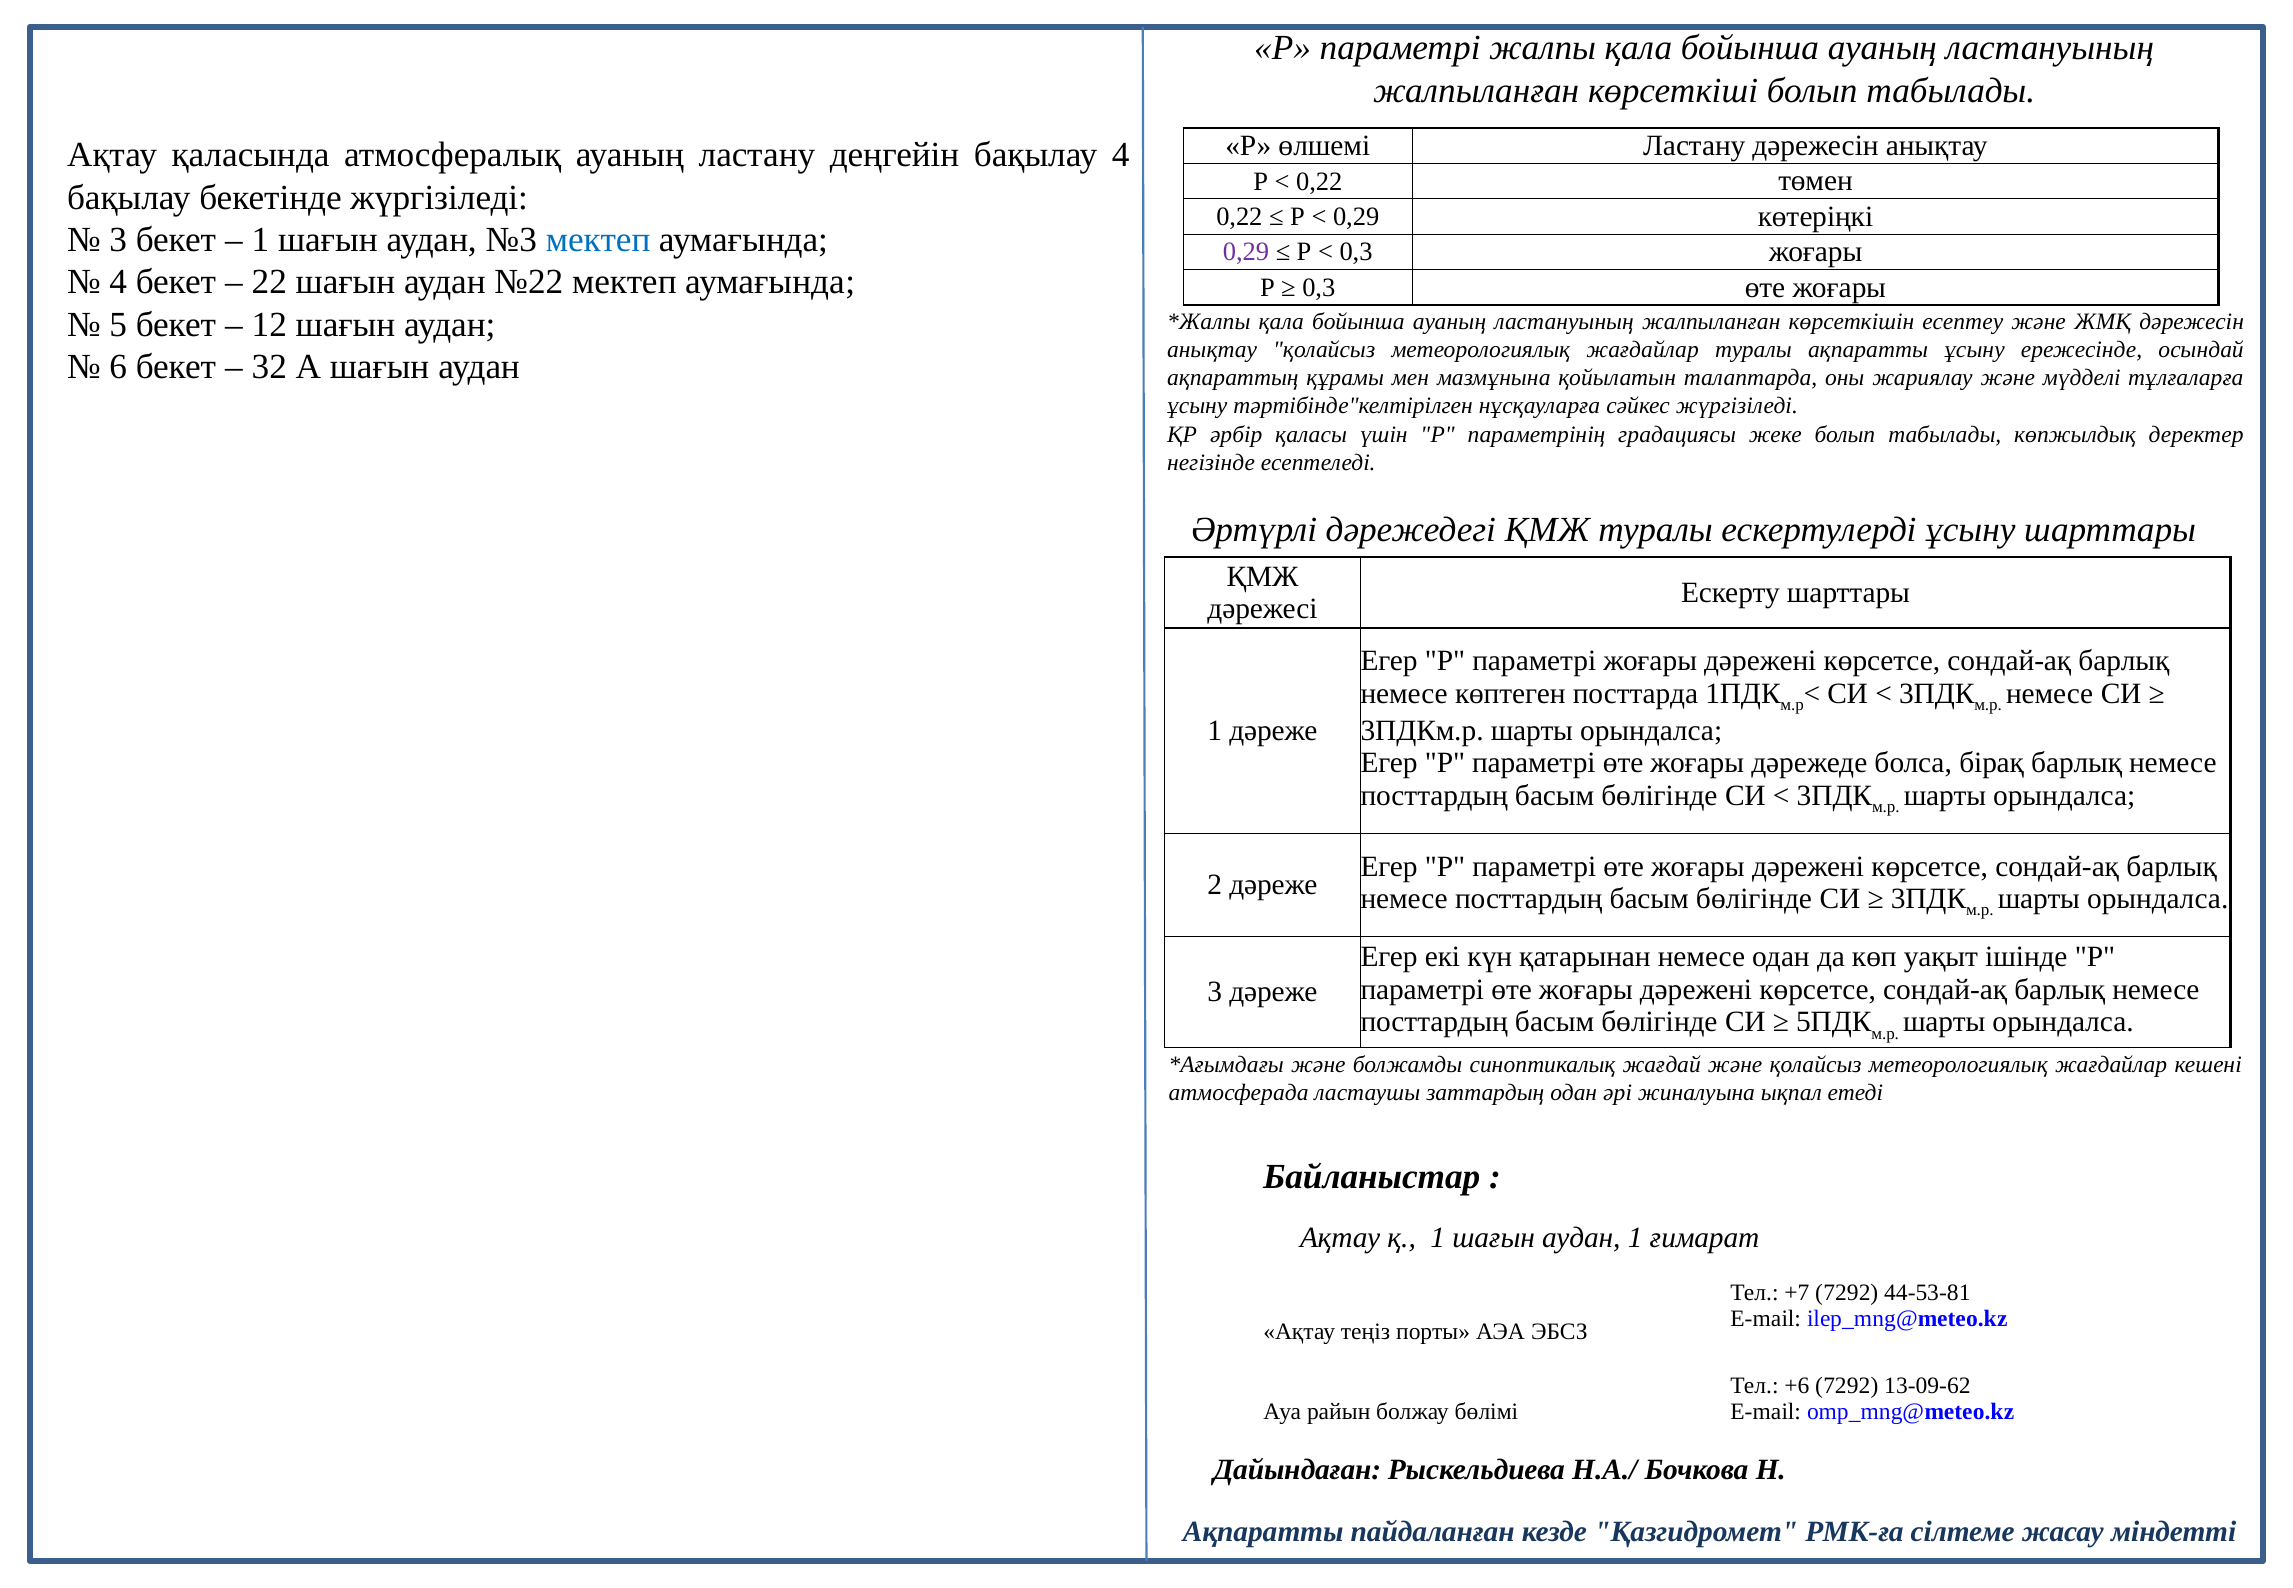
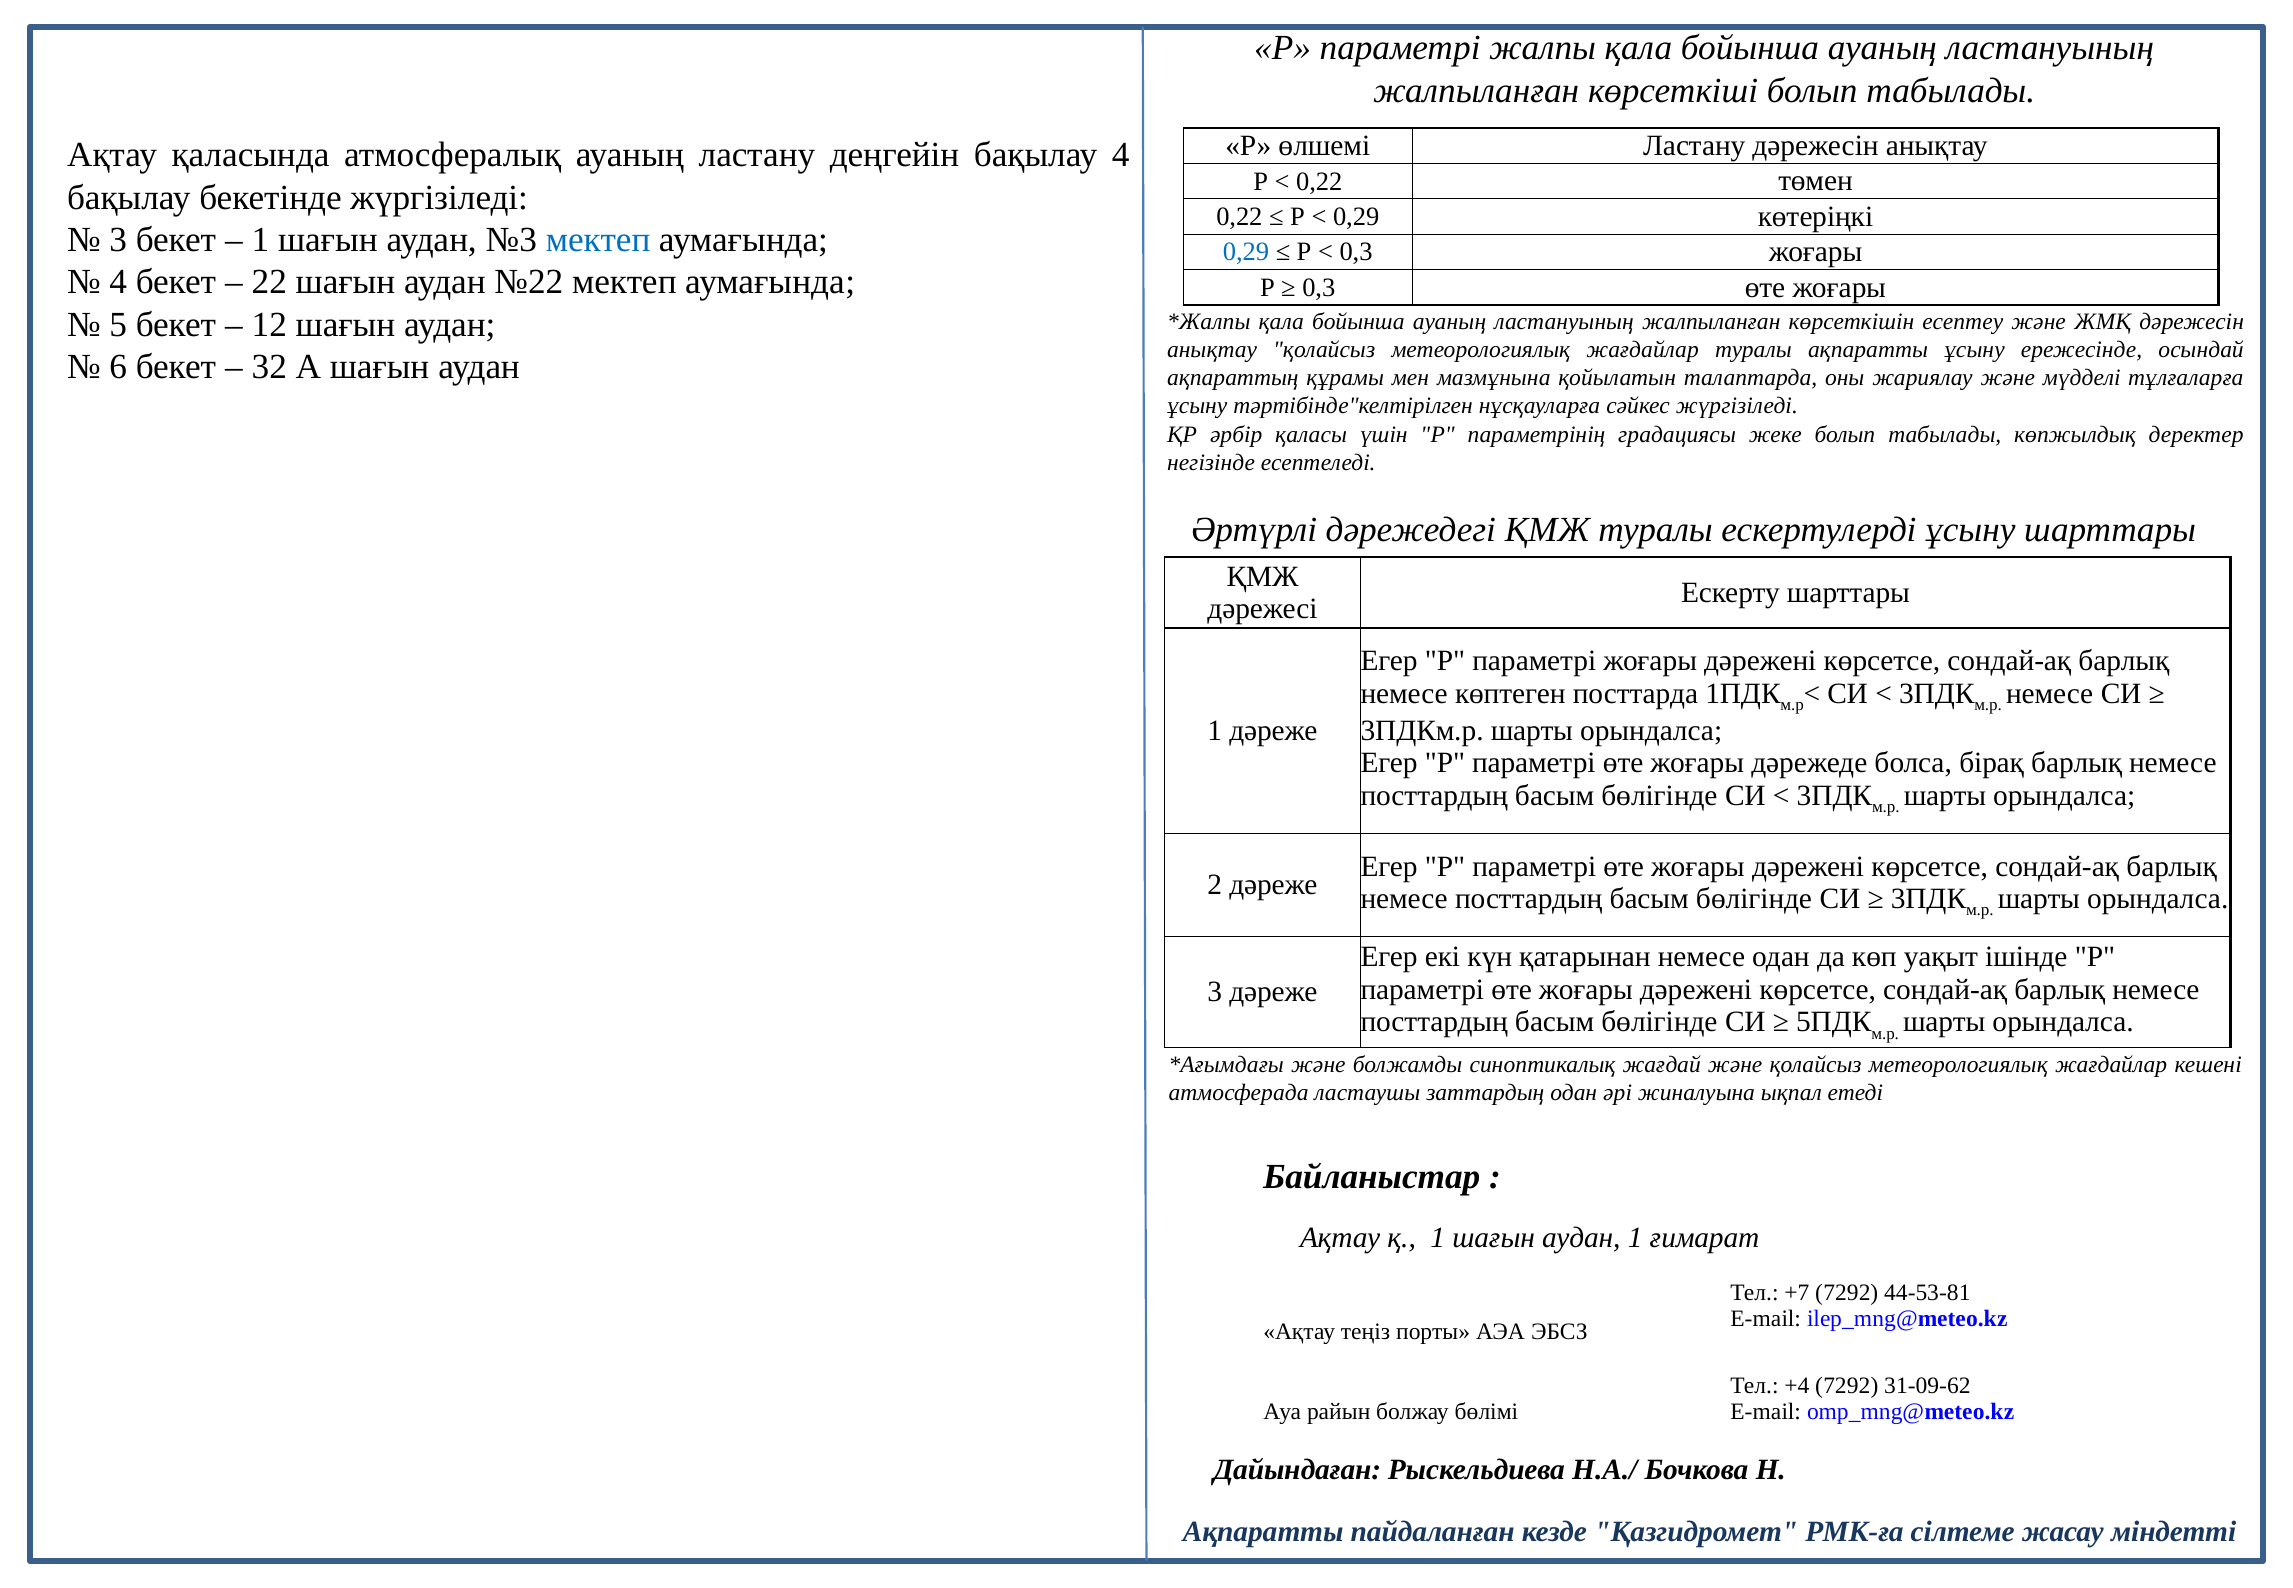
0,29 at (1246, 252) colour: purple -> blue
+6: +6 -> +4
13-09-62: 13-09-62 -> 31-09-62
